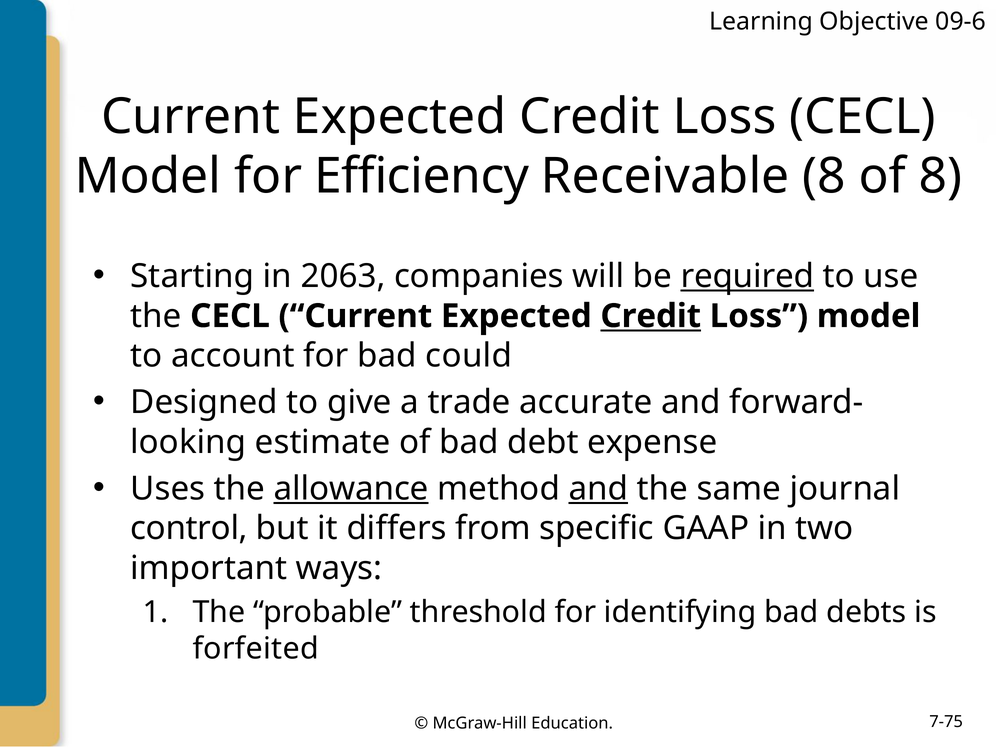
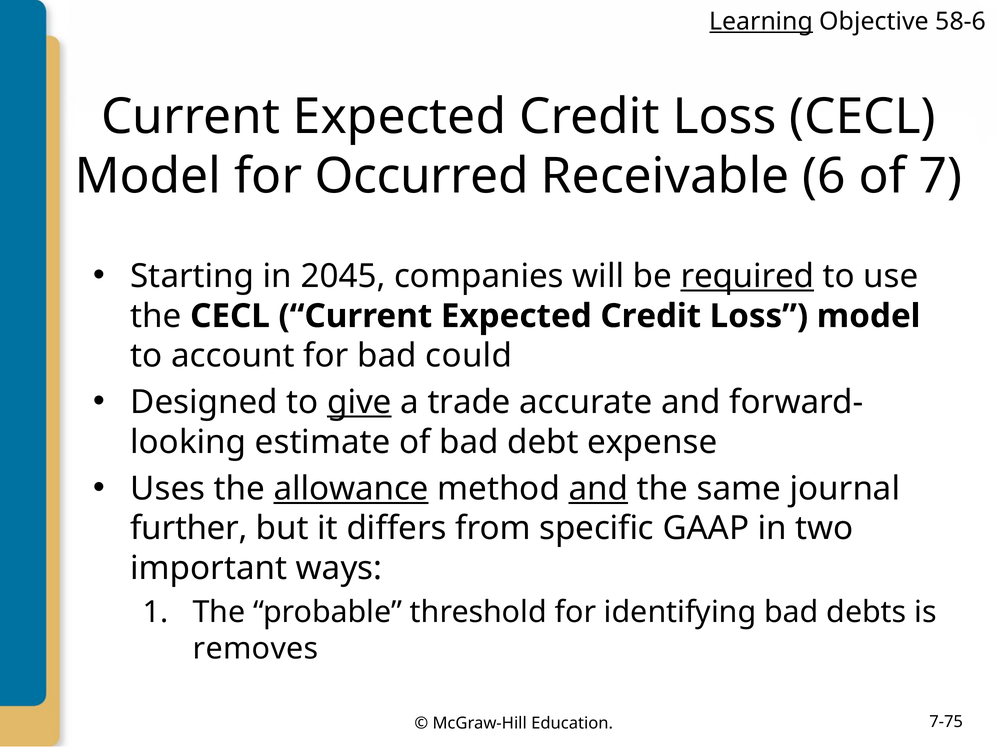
Learning underline: none -> present
09-6: 09-6 -> 58-6
Efficiency: Efficiency -> Occurred
Receivable 8: 8 -> 6
of 8: 8 -> 7
2063: 2063 -> 2045
Credit at (651, 316) underline: present -> none
give underline: none -> present
control: control -> further
forfeited: forfeited -> removes
